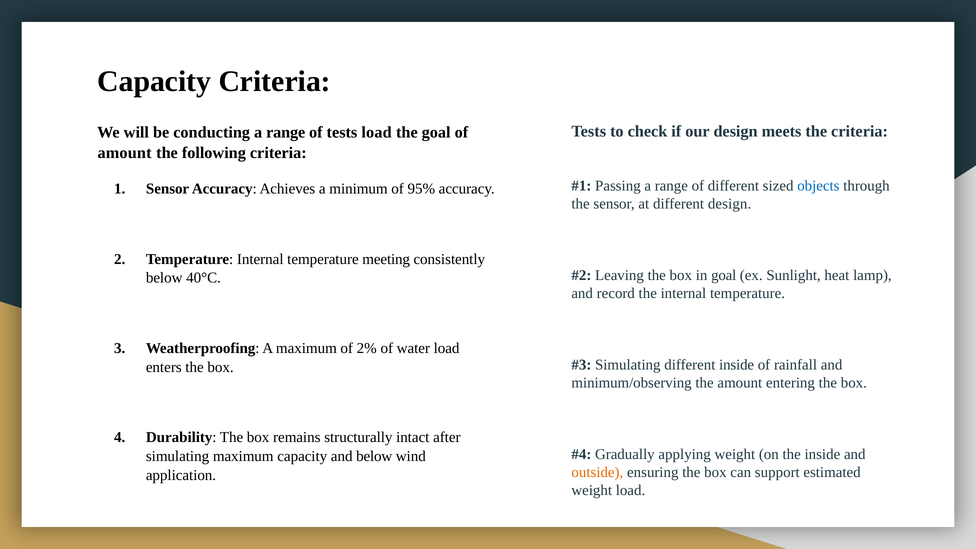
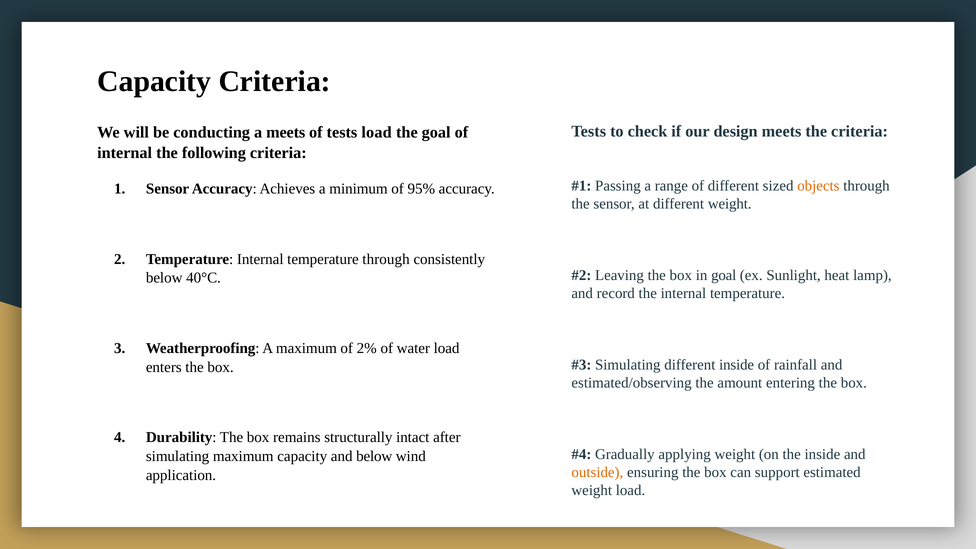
conducting a range: range -> meets
amount at (125, 153): amount -> internal
objects colour: blue -> orange
different design: design -> weight
temperature meeting: meeting -> through
minimum/observing: minimum/observing -> estimated/observing
